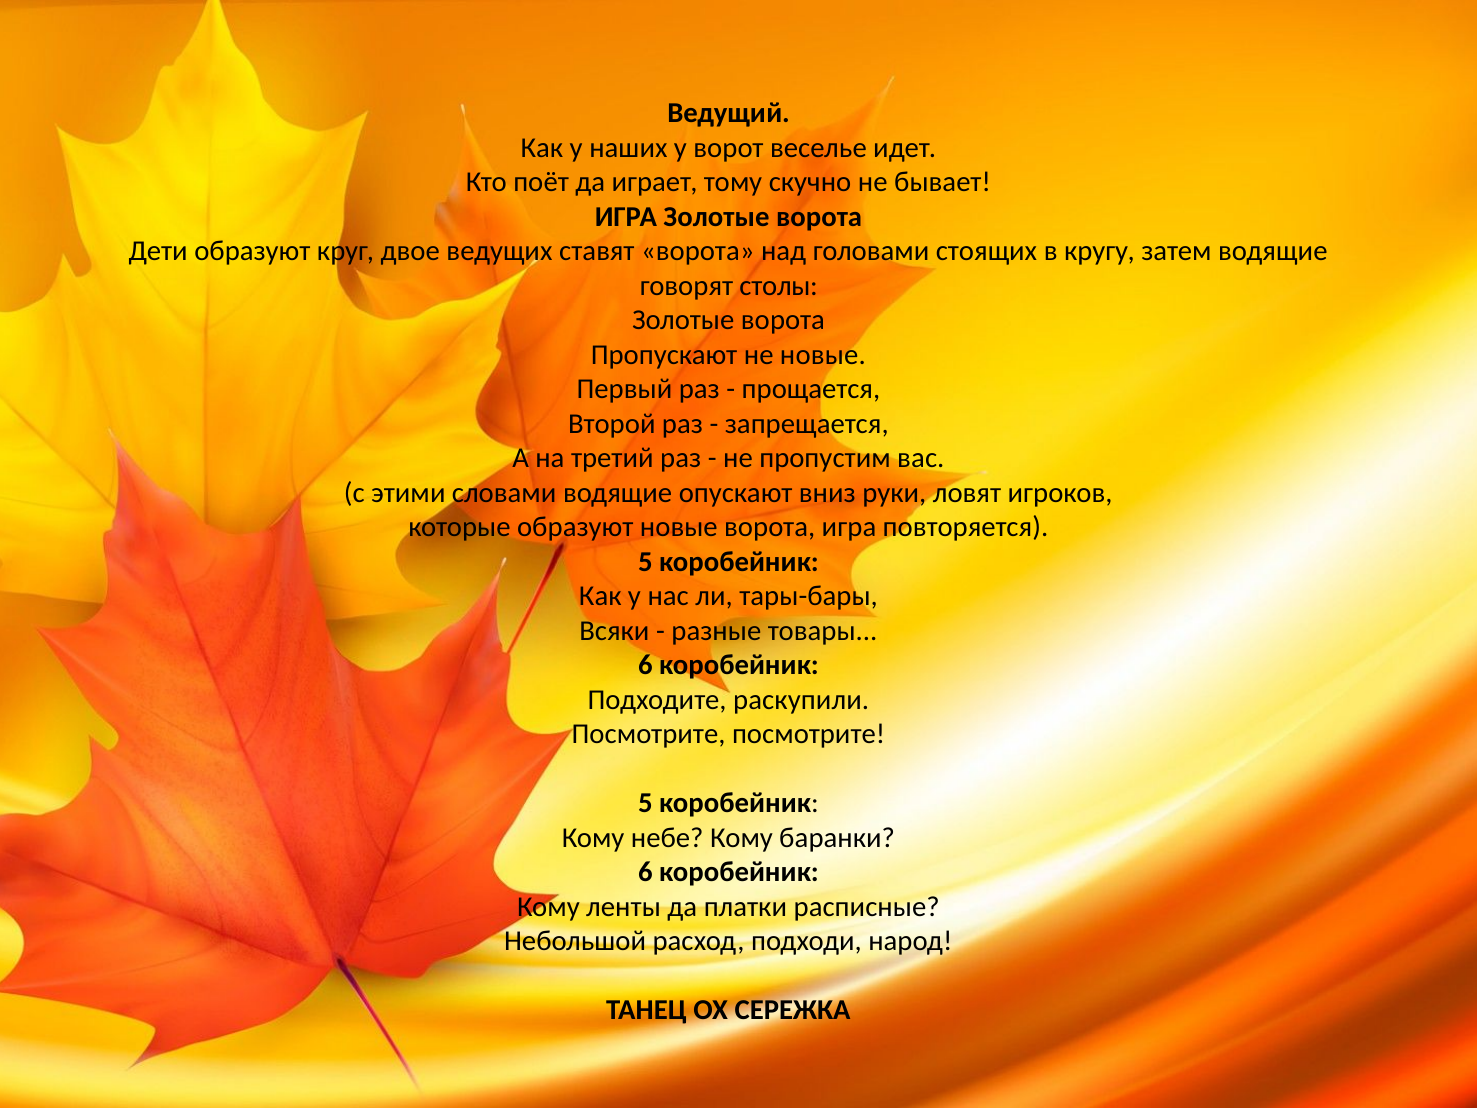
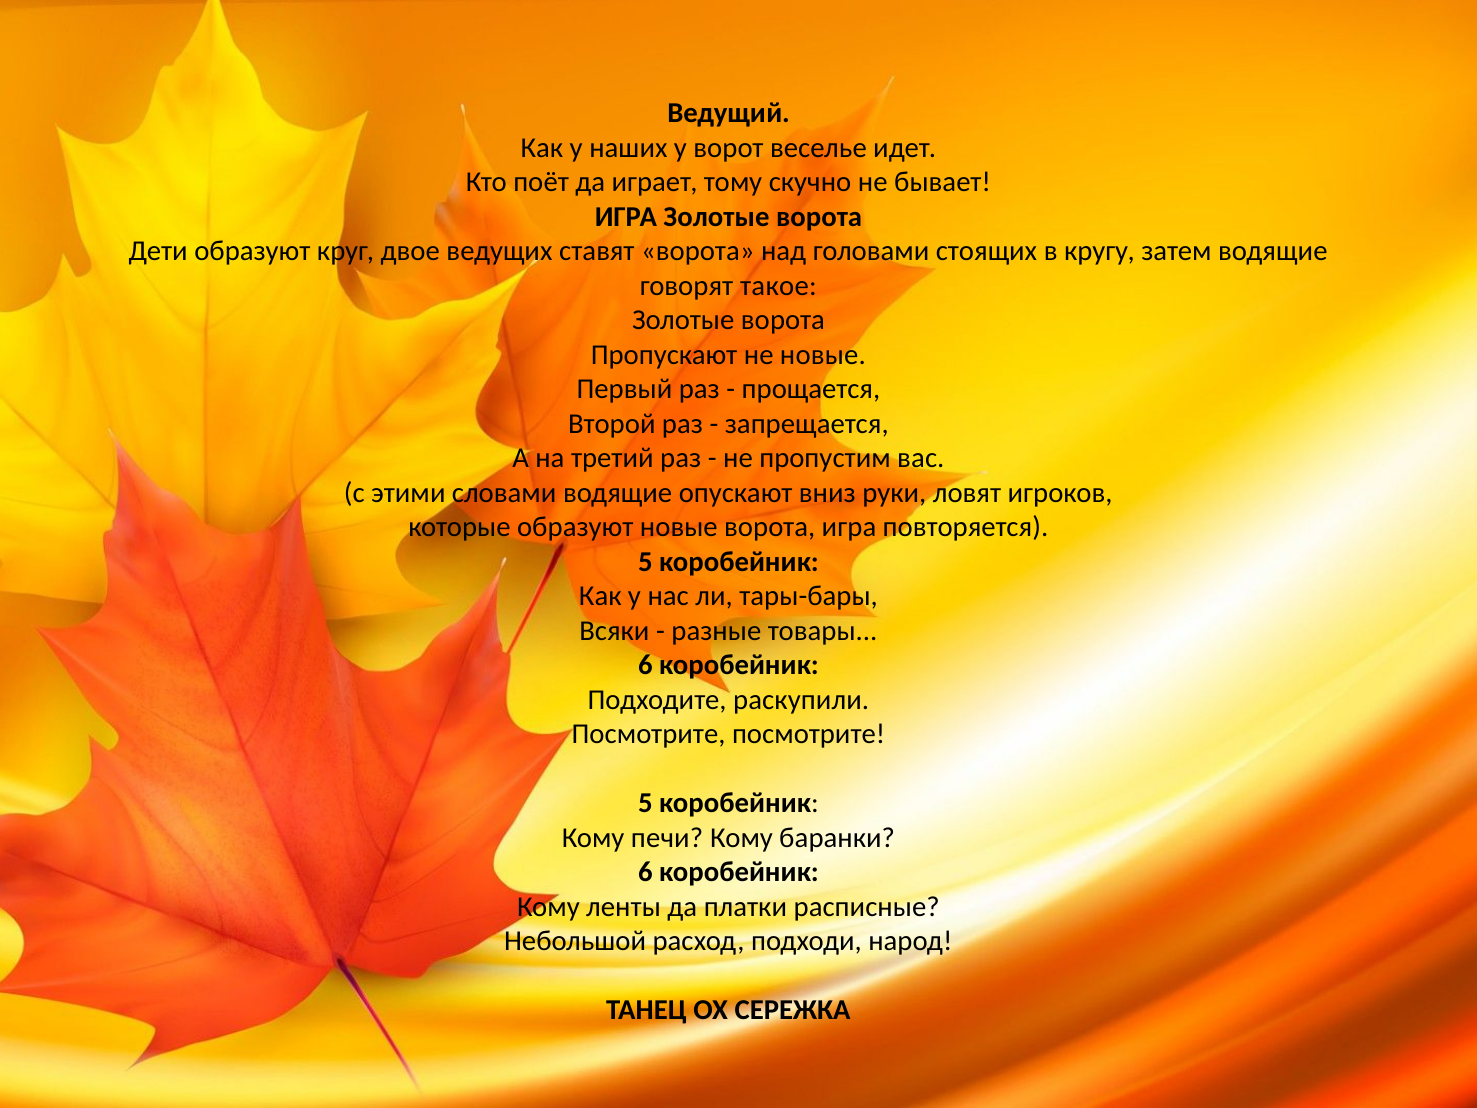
столы: столы -> такое
небе: небе -> печи
